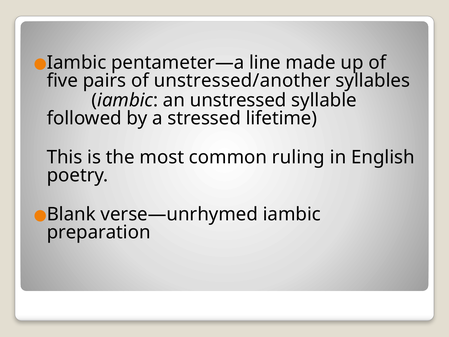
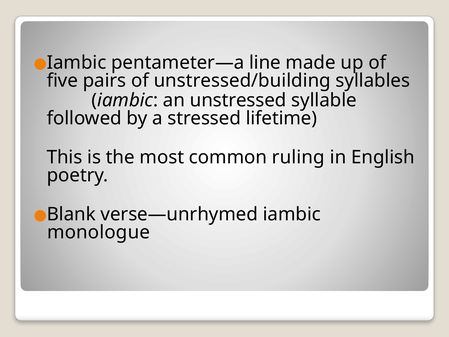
unstressed/another: unstressed/another -> unstressed/building
preparation: preparation -> monologue
